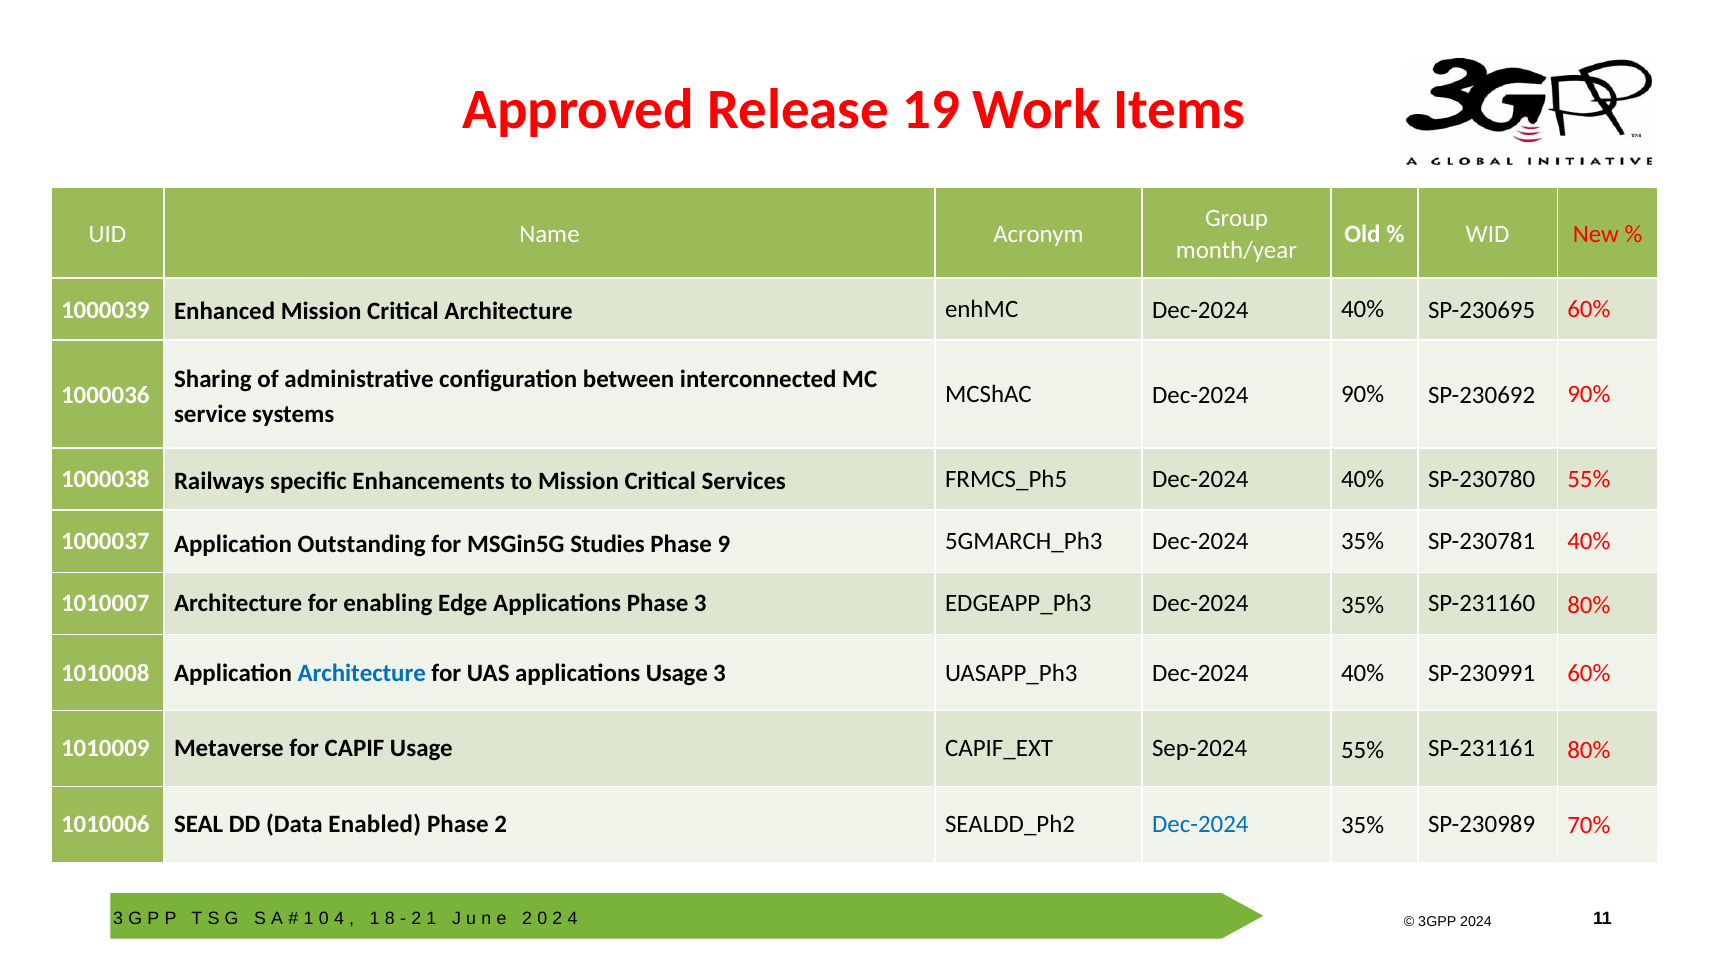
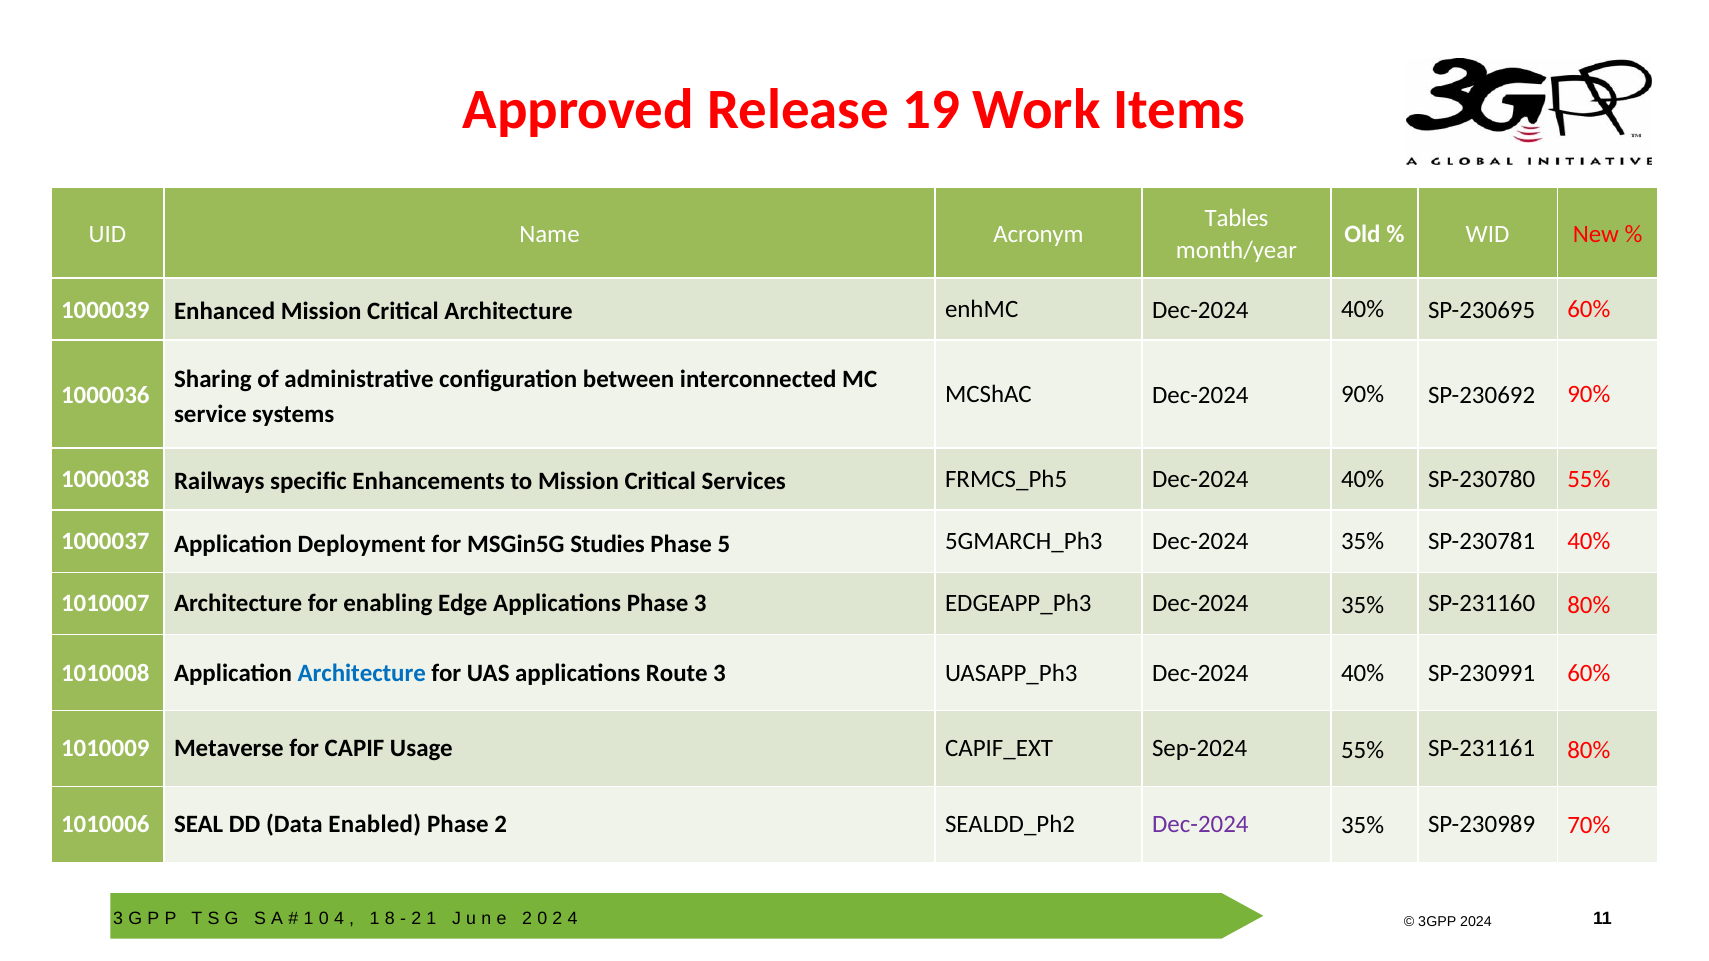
Group: Group -> Tables
Outstanding: Outstanding -> Deployment
9: 9 -> 5
applications Usage: Usage -> Route
Dec-2024 at (1200, 825) colour: blue -> purple
